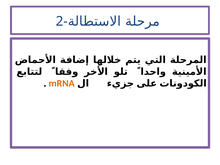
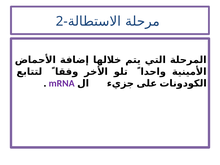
mRNA colour: orange -> purple
